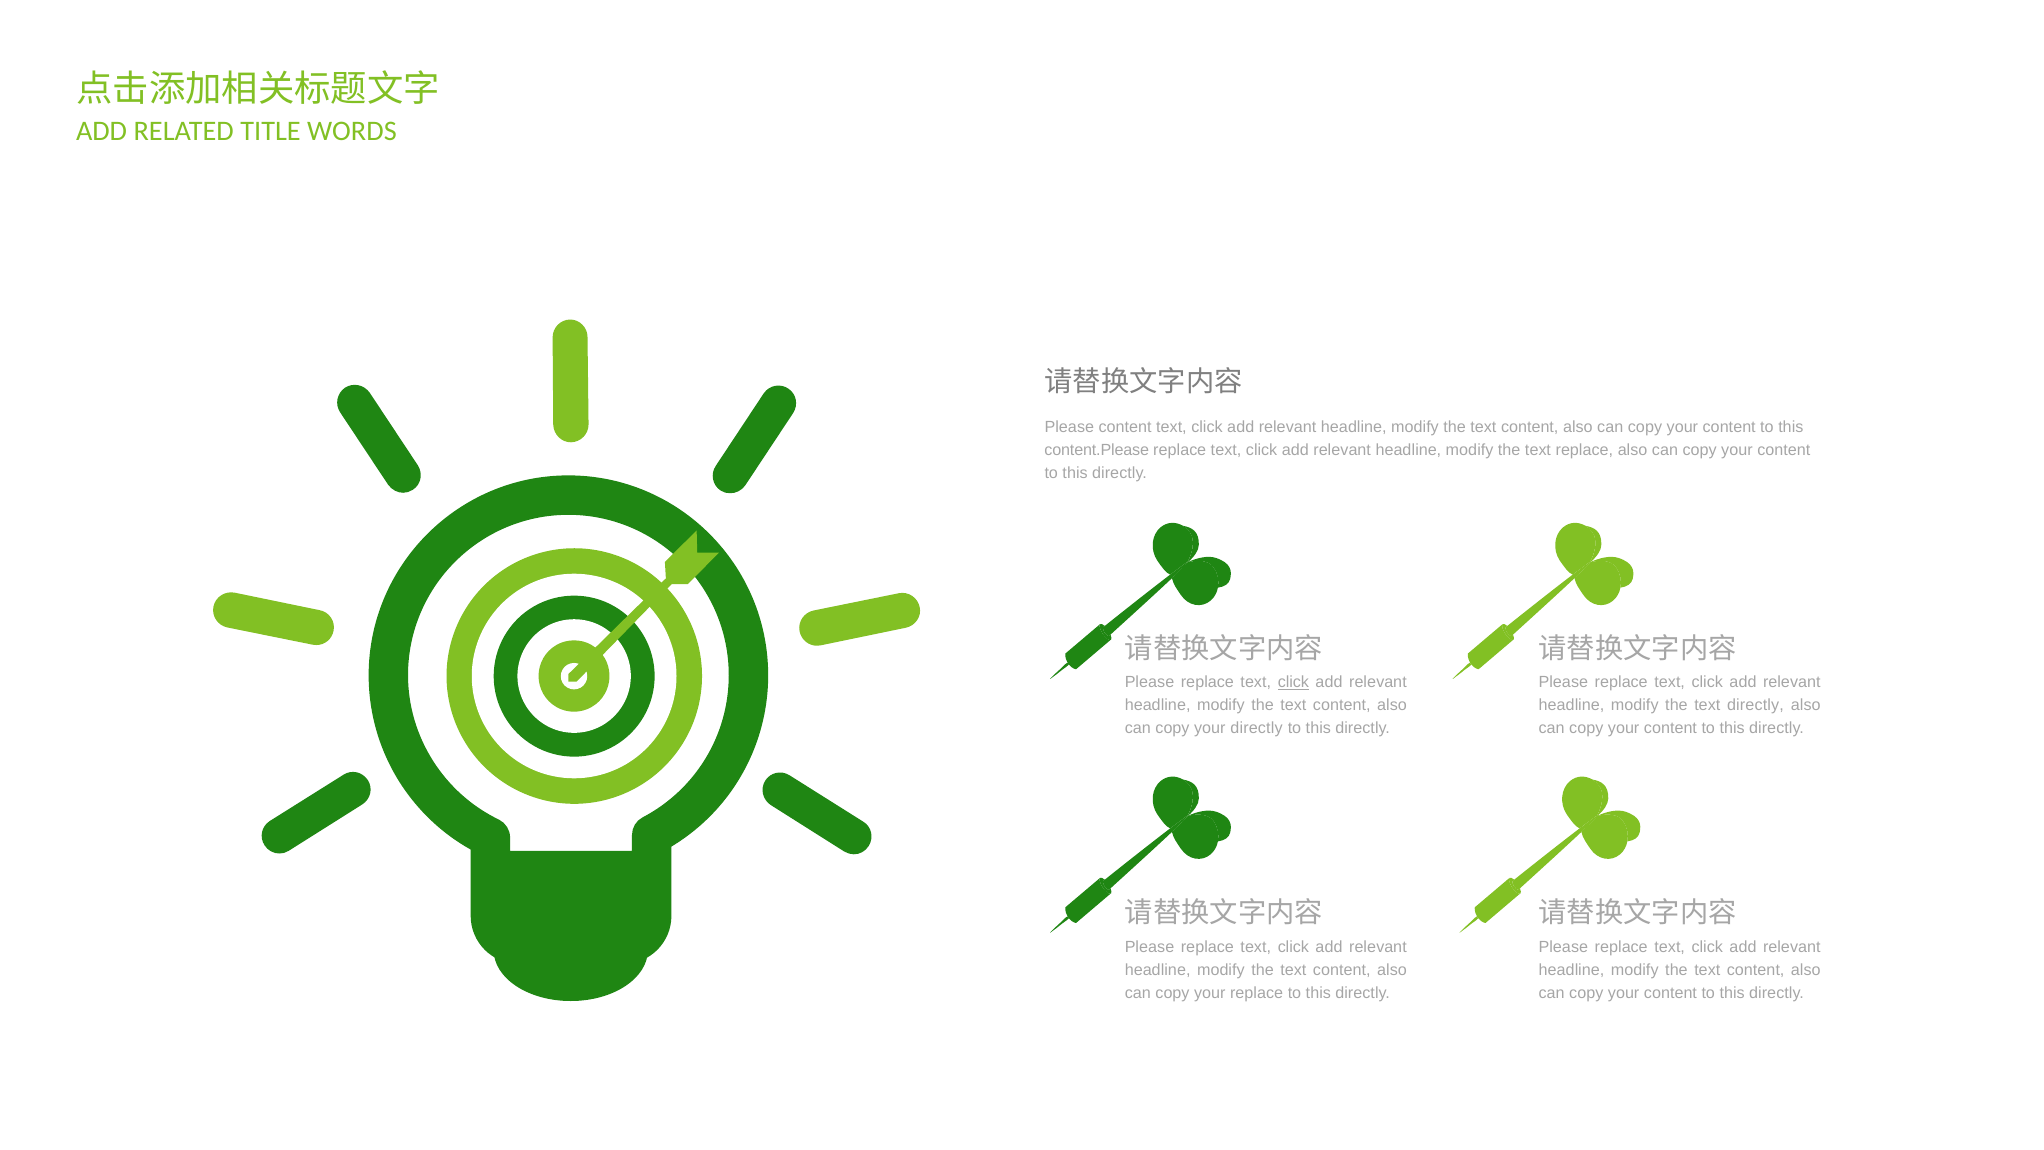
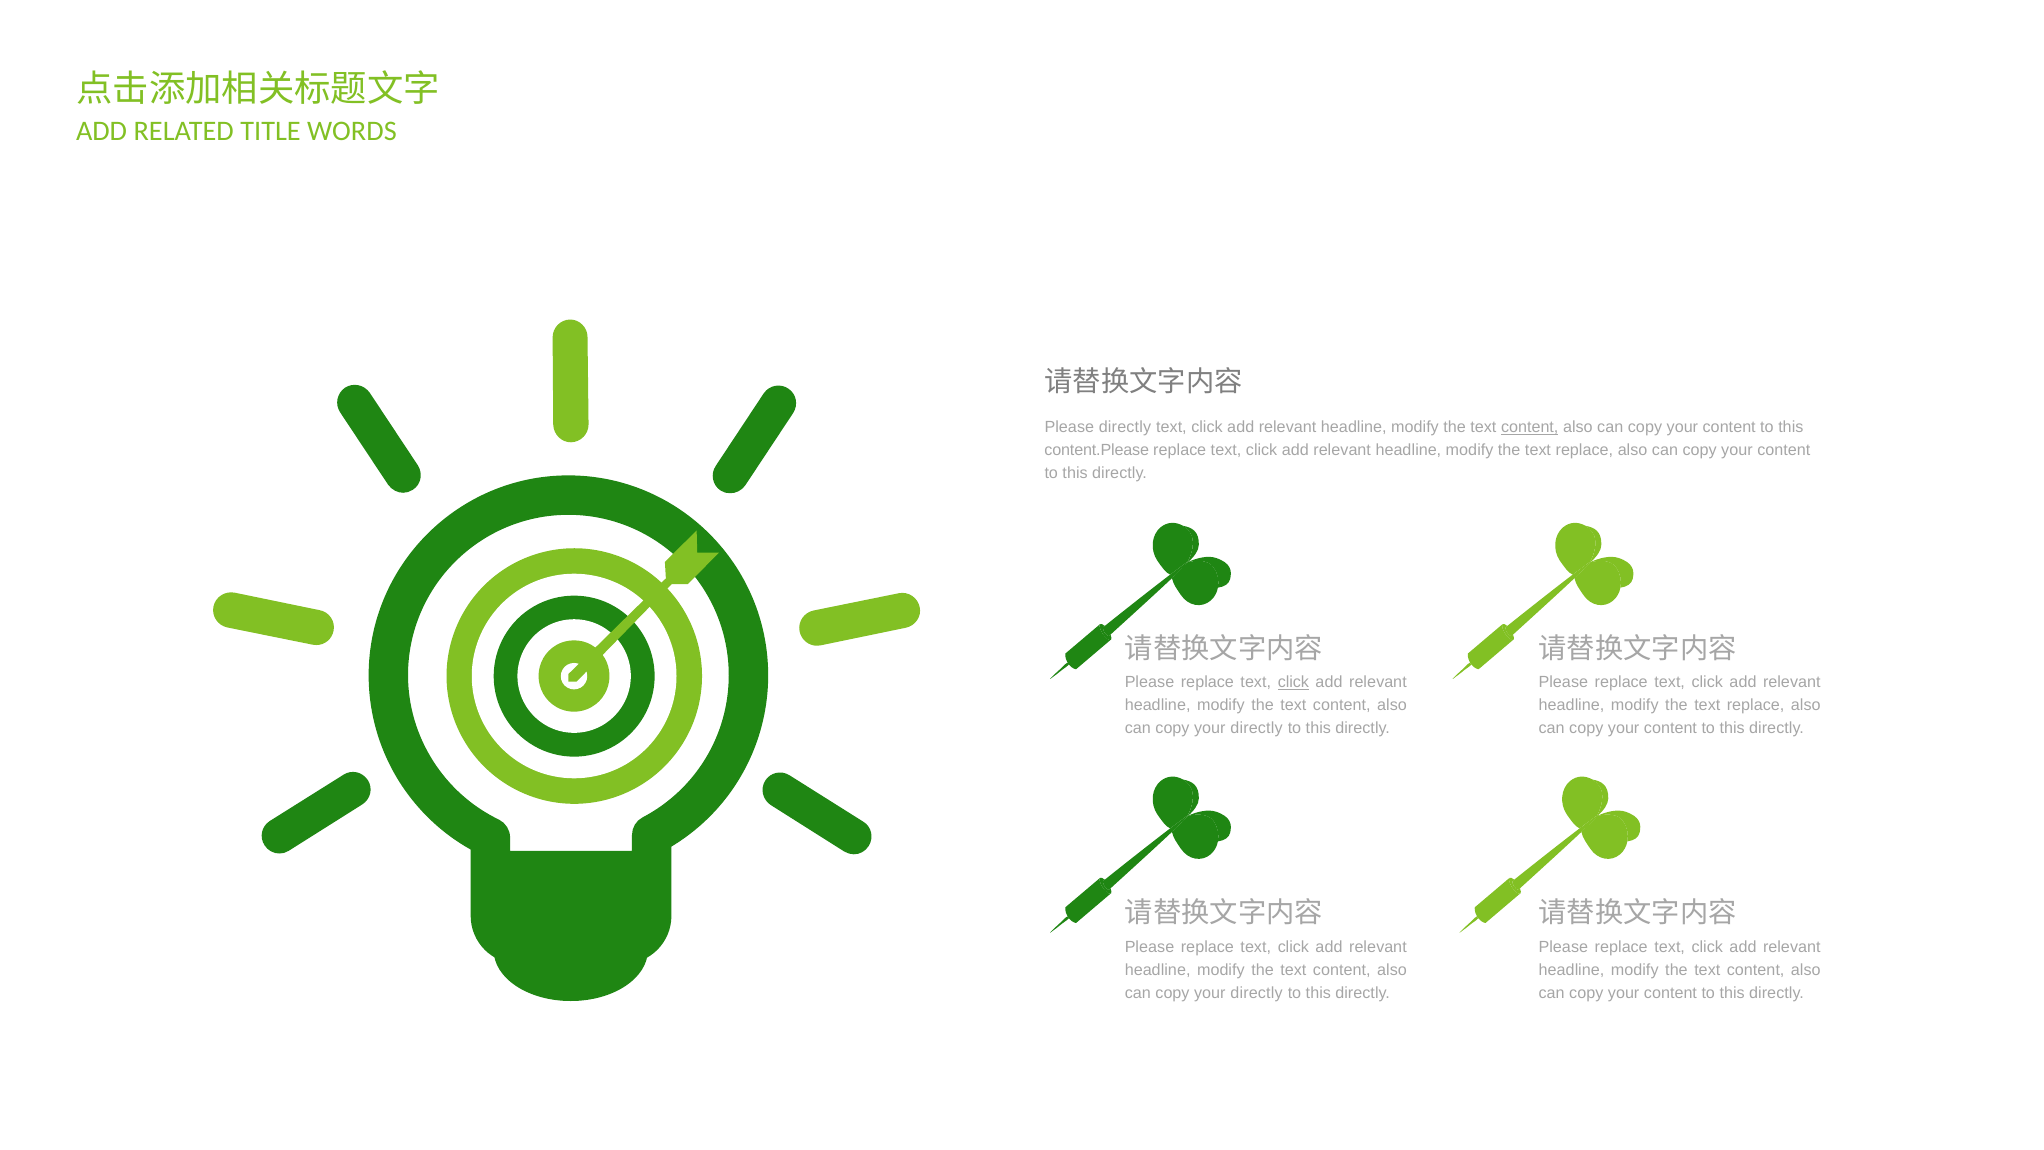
Please content: content -> directly
content at (1530, 427) underline: none -> present
directly at (1755, 705): directly -> replace
replace at (1257, 993): replace -> directly
